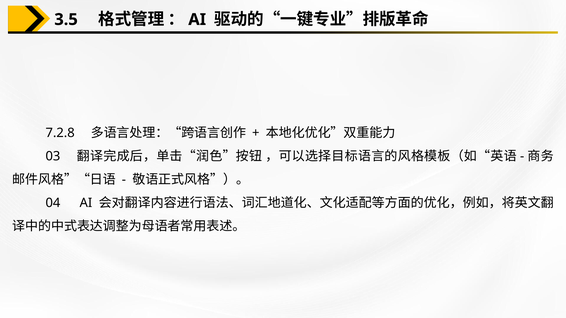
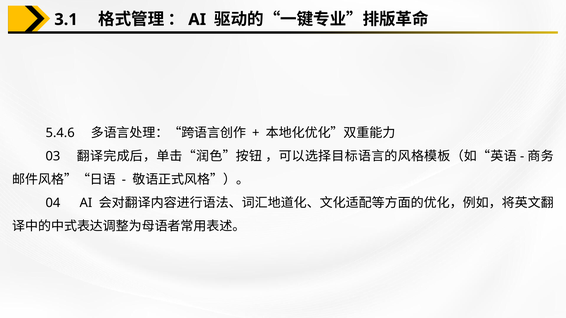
3.5: 3.5 -> 3.1
7.2.8: 7.2.8 -> 5.4.6
